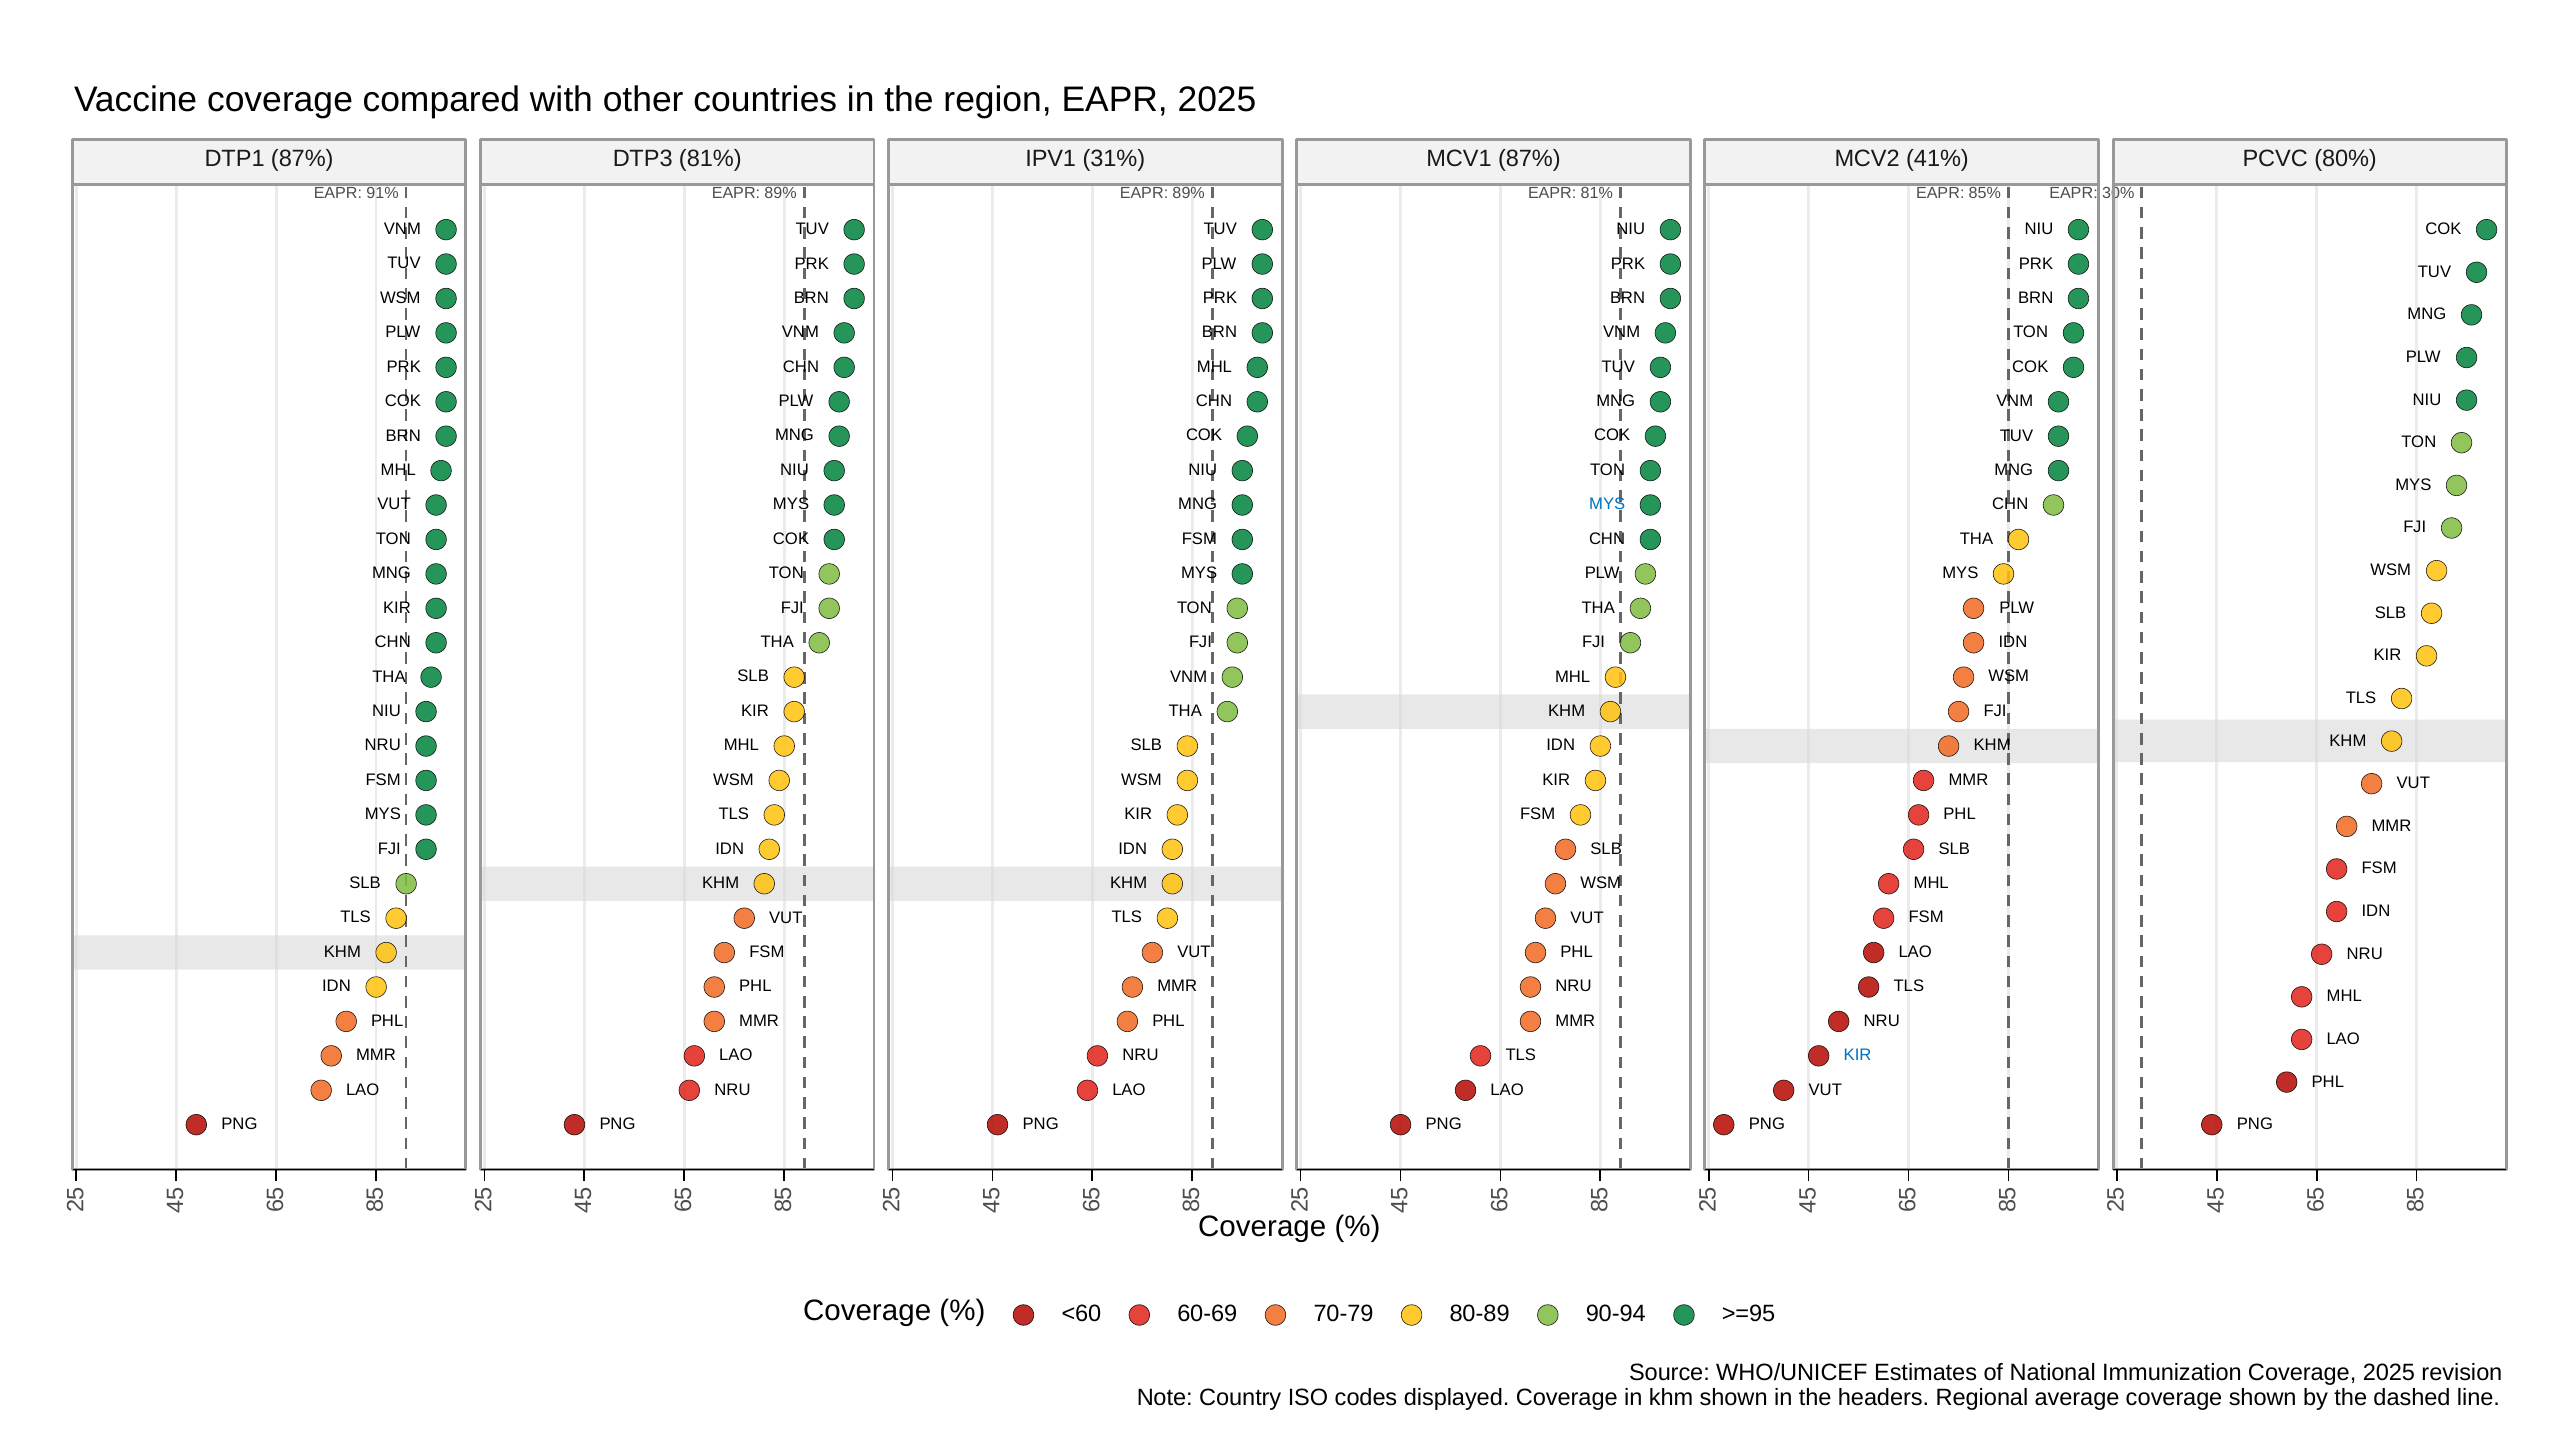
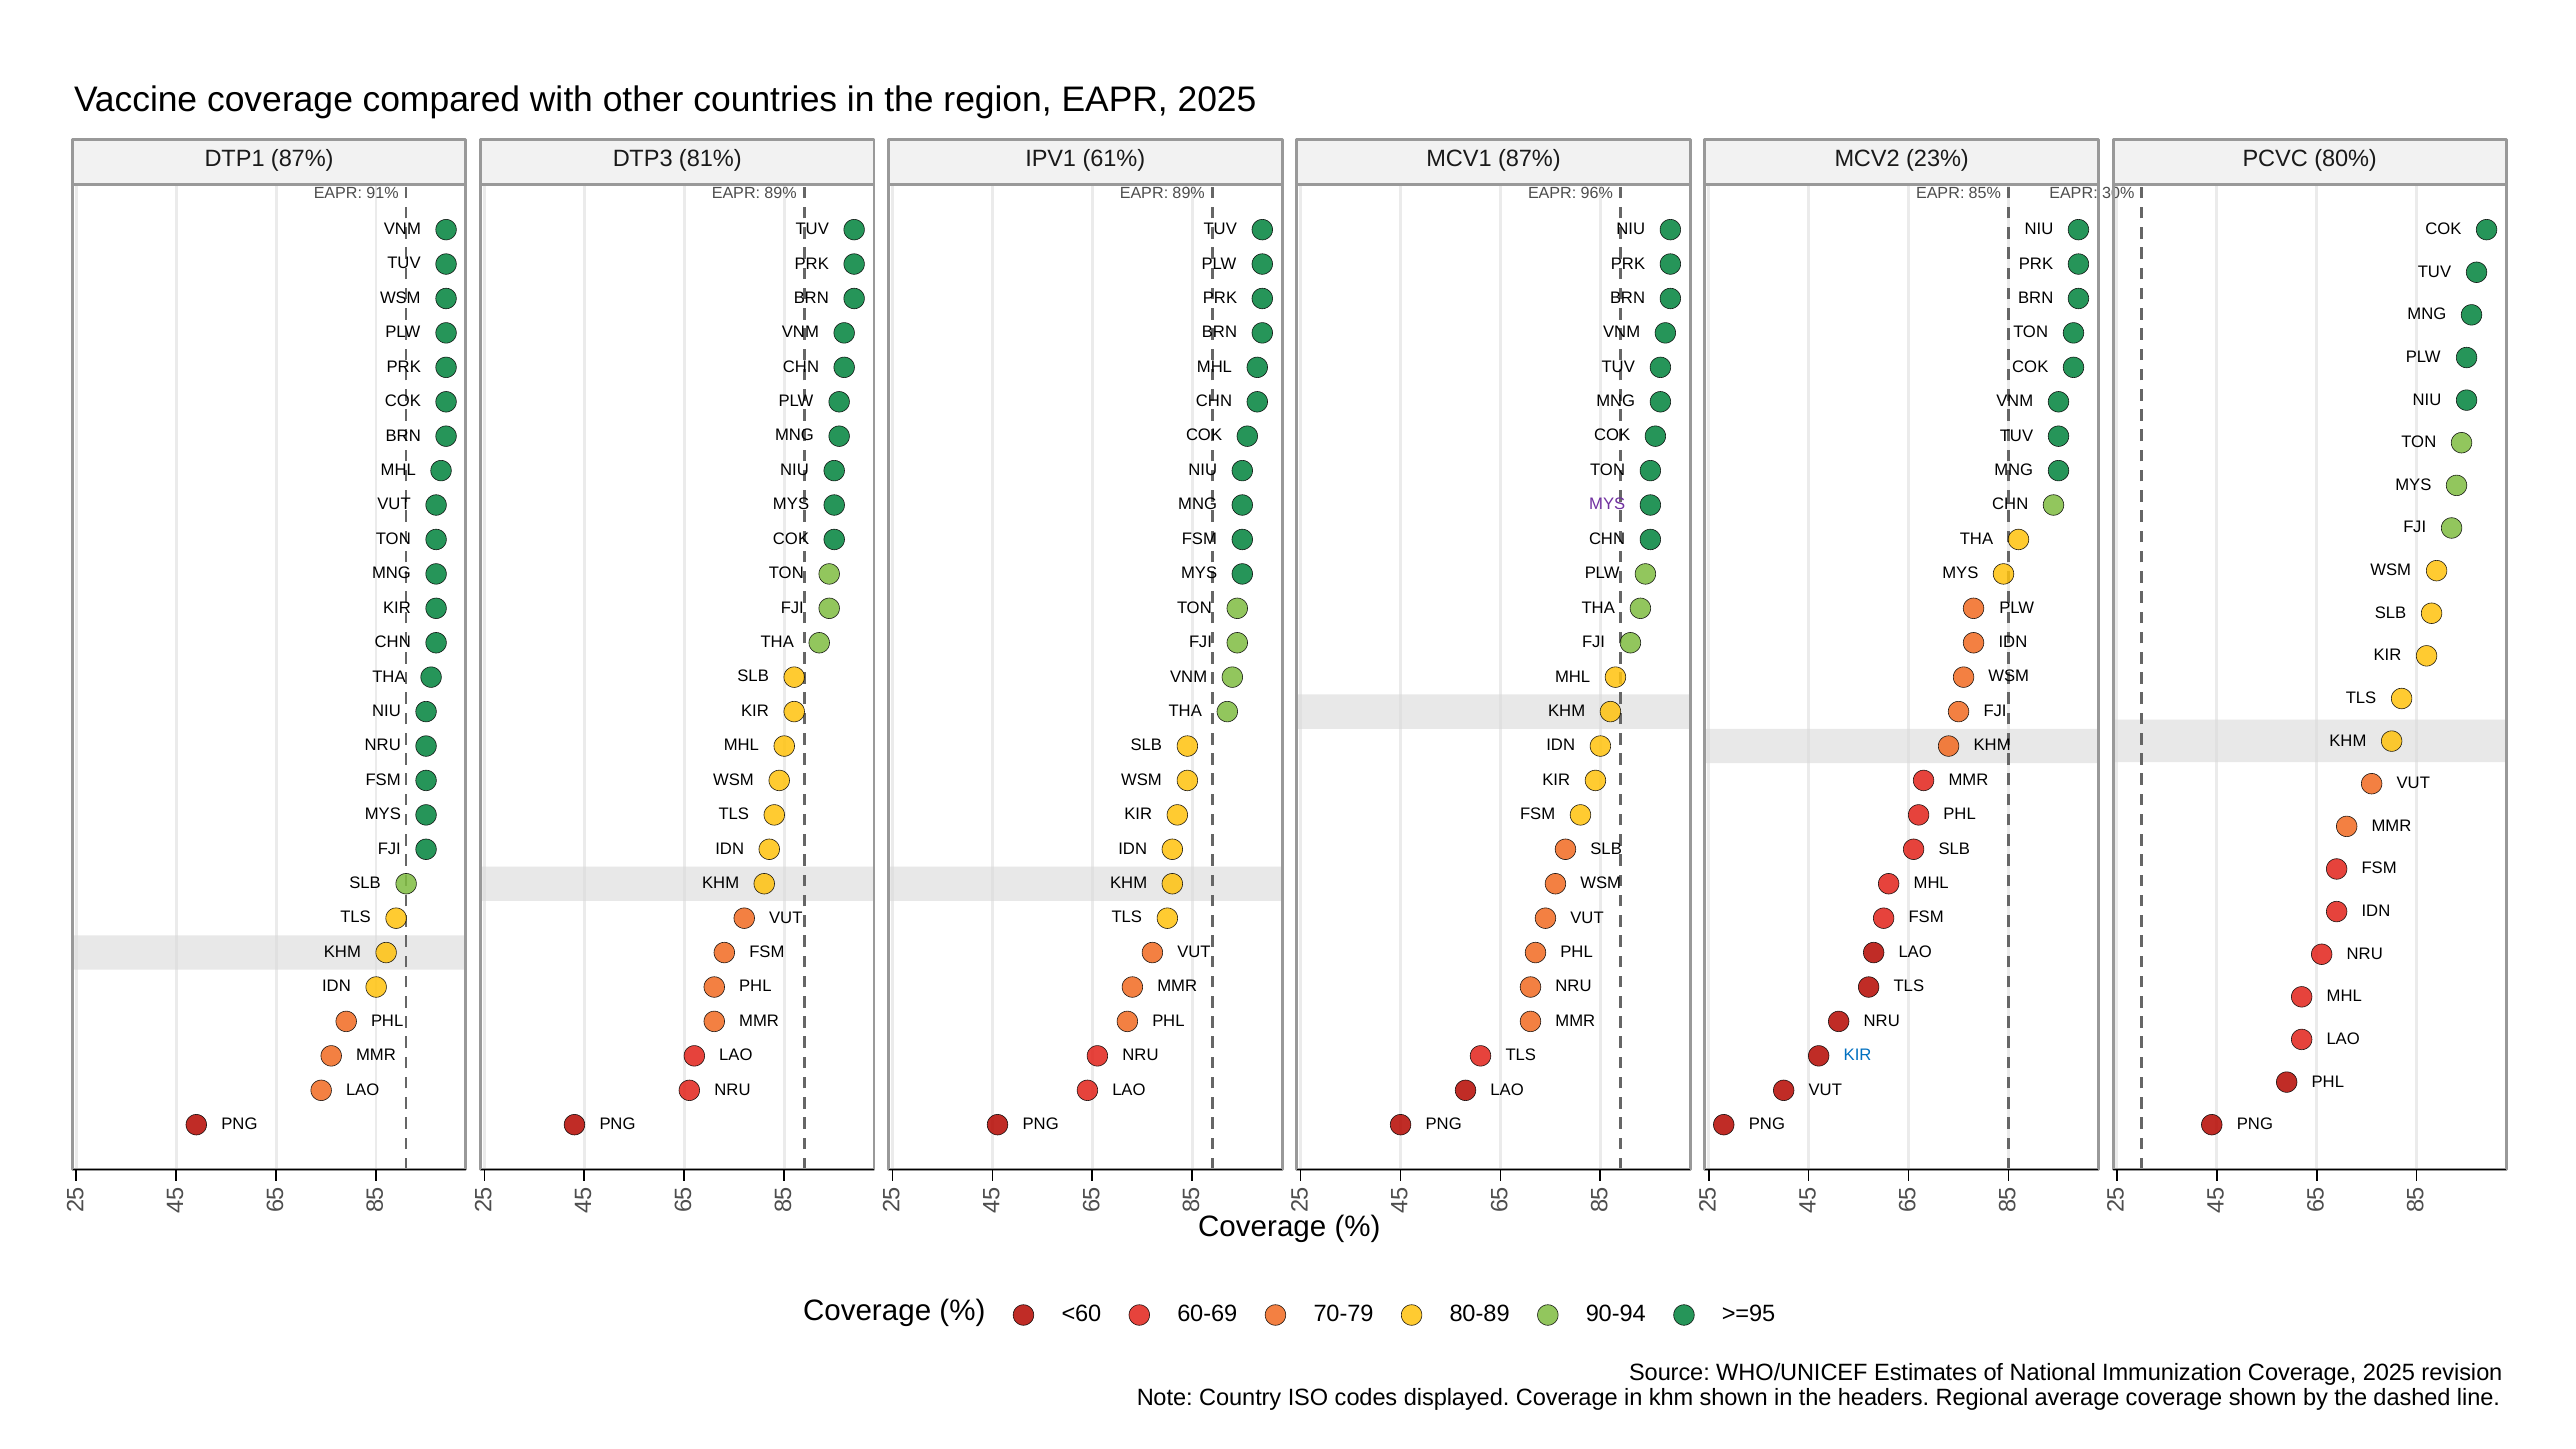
31%: 31% -> 61%
41%: 41% -> 23%
EAPR 81%: 81% -> 96%
MYS at (1607, 504) colour: blue -> purple
